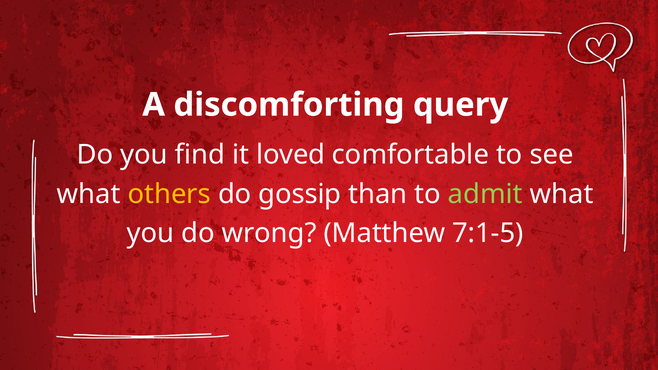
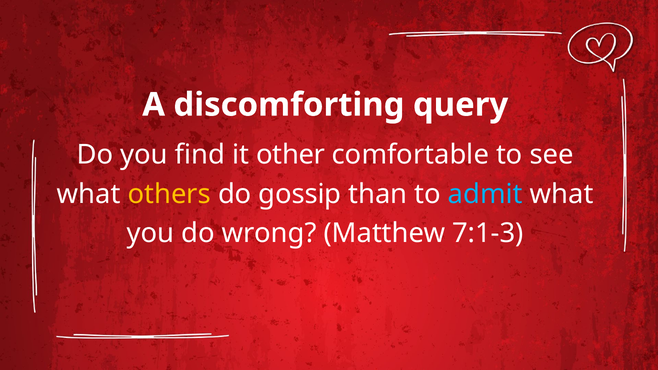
loved: loved -> other
admit colour: light green -> light blue
7:1-5: 7:1-5 -> 7:1-3
